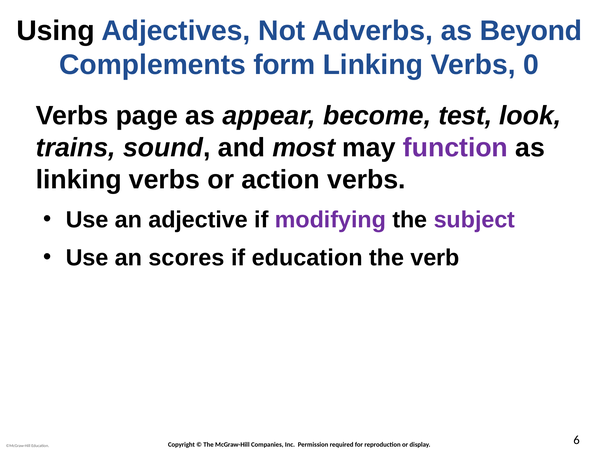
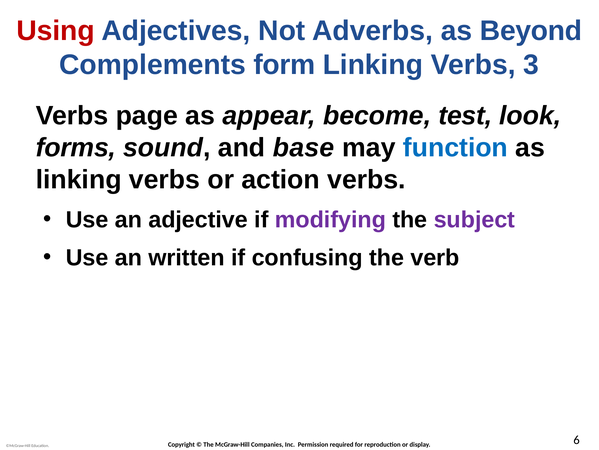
Using colour: black -> red
0: 0 -> 3
trains: trains -> forms
most: most -> base
function colour: purple -> blue
scores: scores -> written
if education: education -> confusing
